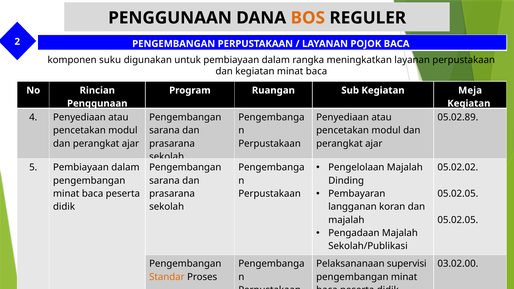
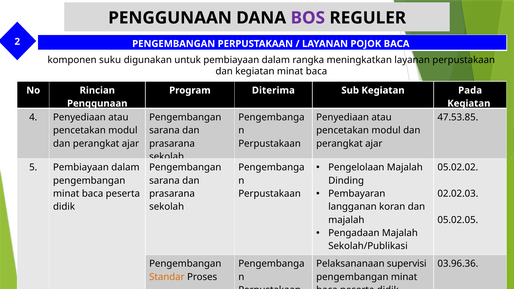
BOS colour: orange -> purple
Ruangan: Ruangan -> Diterima
Meja: Meja -> Pada
05.02.89: 05.02.89 -> 47.53.85
05.02.05 at (458, 194): 05.02.05 -> 02.02.03
03.02.00: 03.02.00 -> 03.96.36
